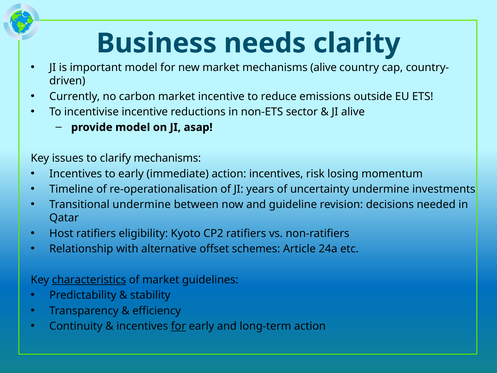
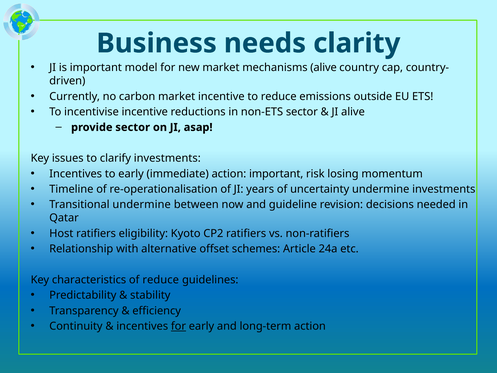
provide model: model -> sector
clarify mechanisms: mechanisms -> investments
action incentives: incentives -> important
characteristics underline: present -> none
of market: market -> reduce
